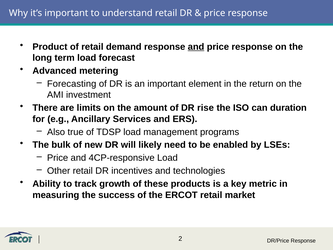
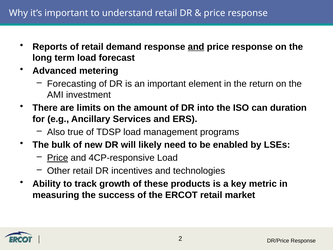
Product: Product -> Reports
rise: rise -> into
Price at (58, 158) underline: none -> present
